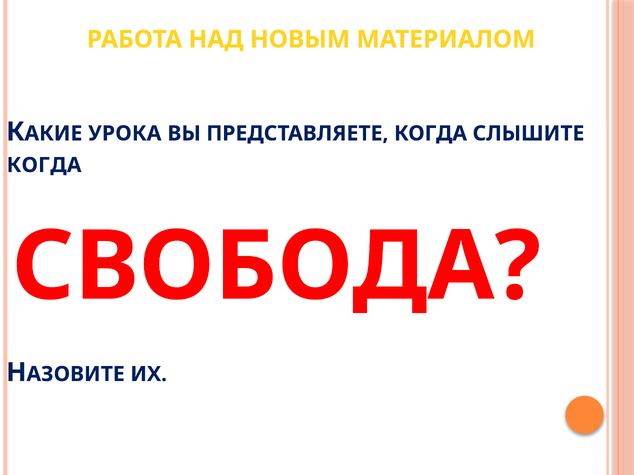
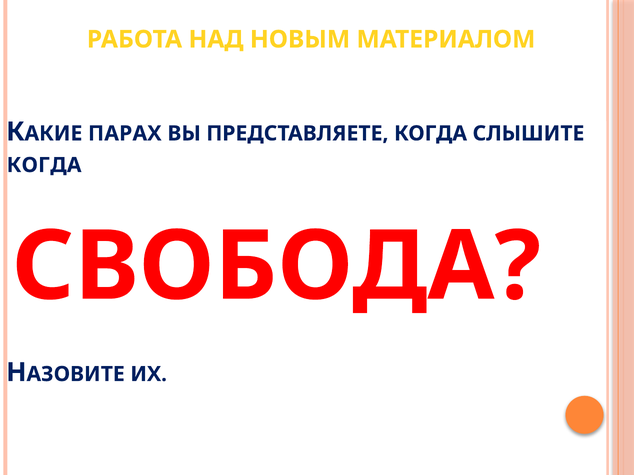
УРОКА: УРОКА -> ПАРАХ
